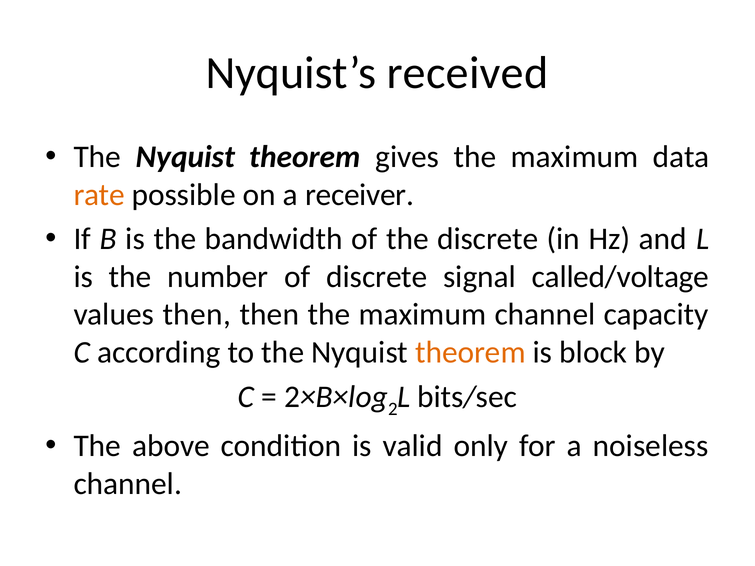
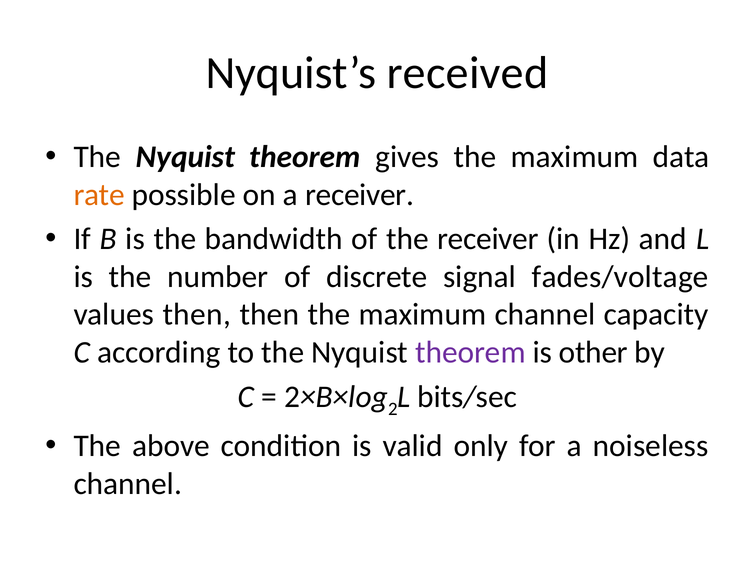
the discrete: discrete -> receiver
called/voltage: called/voltage -> fades/voltage
theorem at (470, 352) colour: orange -> purple
block: block -> other
